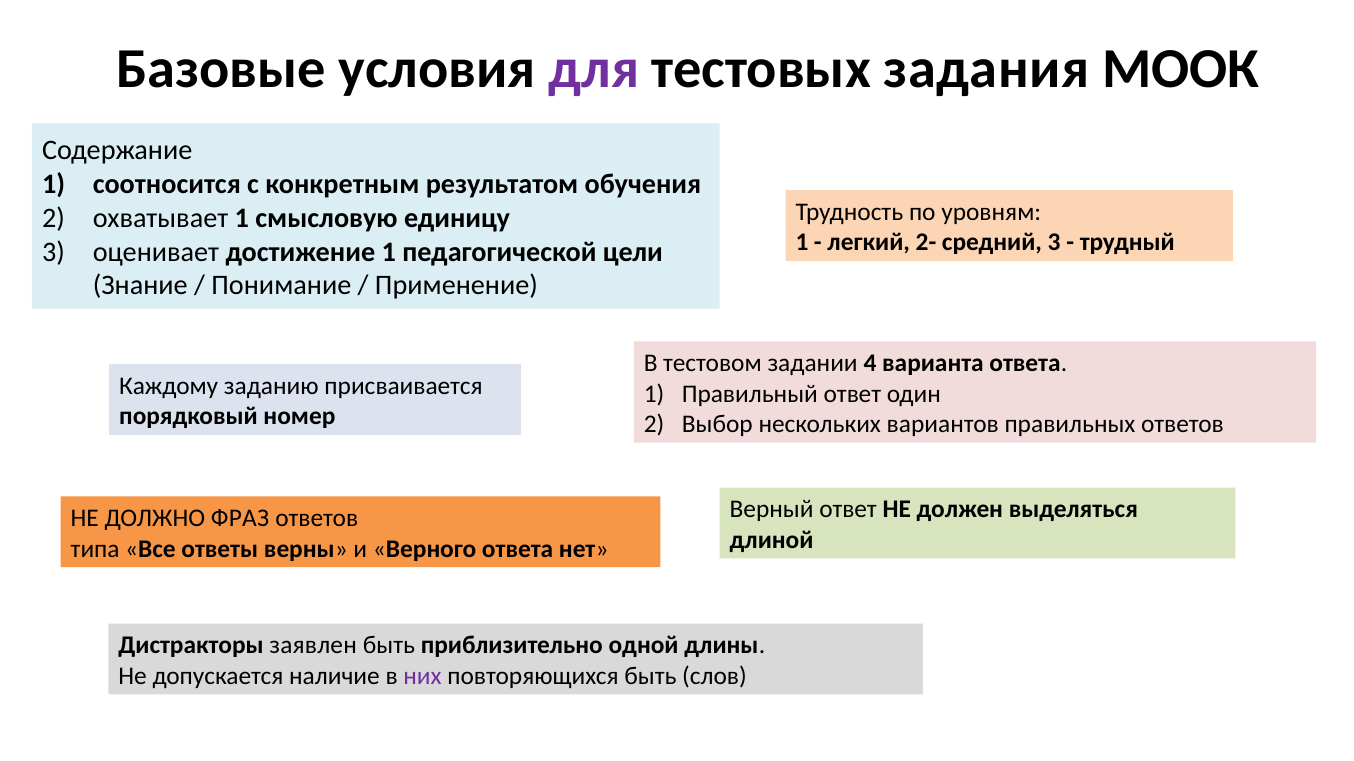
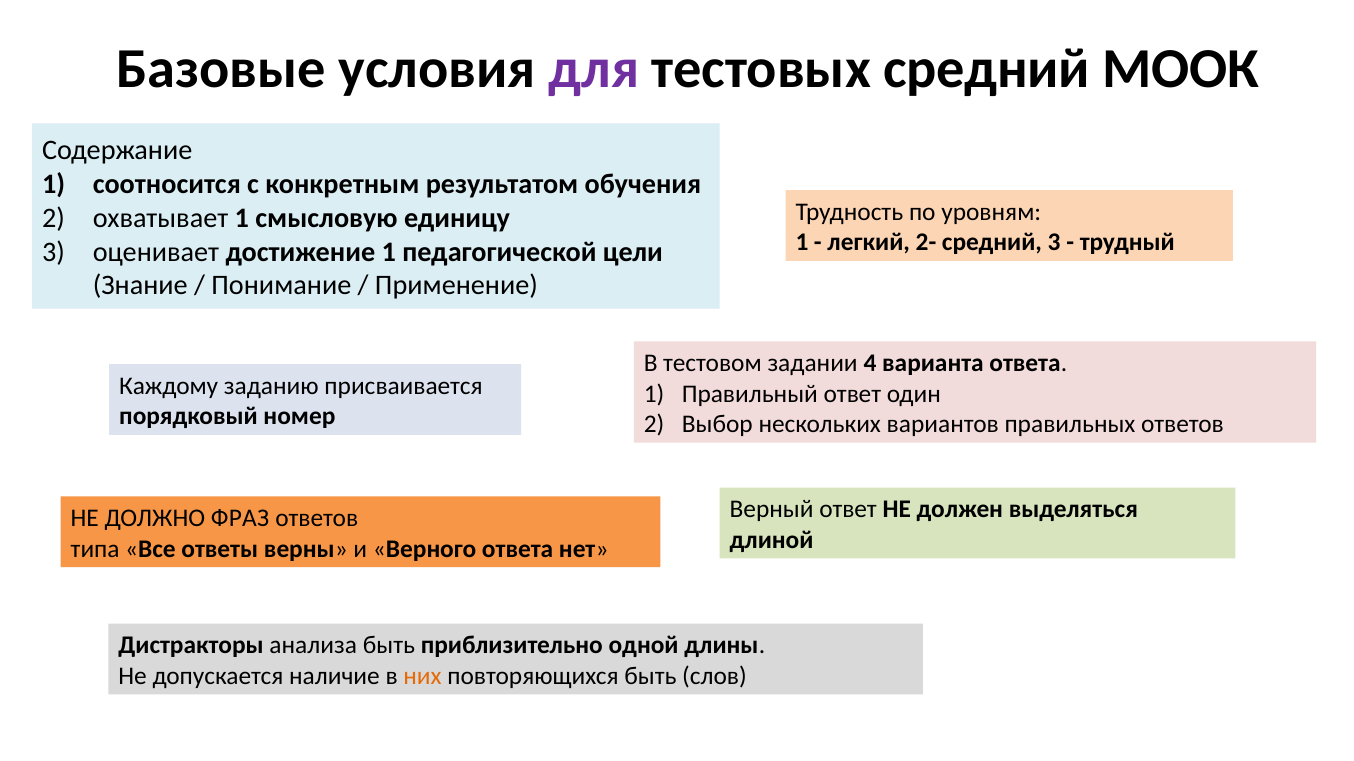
тестовых задания: задания -> средний
заявлен: заявлен -> анализа
них colour: purple -> orange
